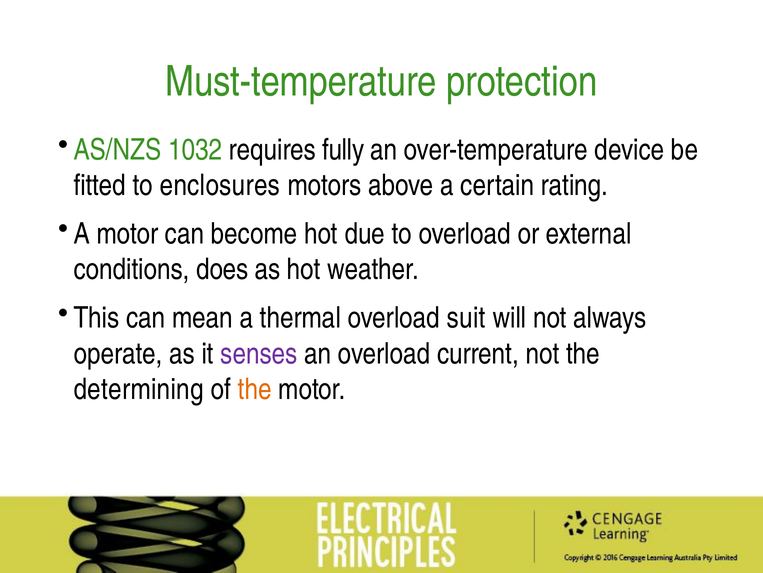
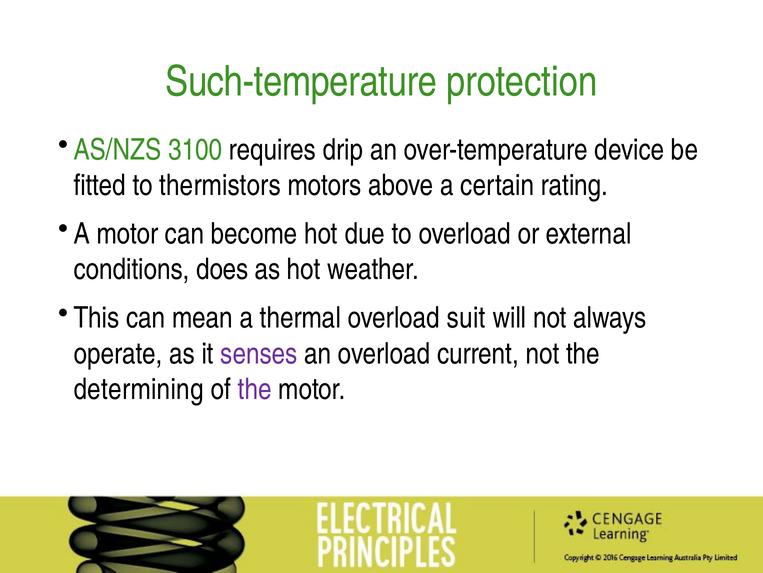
Must-temperature: Must-temperature -> Such-temperature
1032: 1032 -> 3100
fully: fully -> drip
enclosures: enclosures -> thermistors
the at (255, 389) colour: orange -> purple
